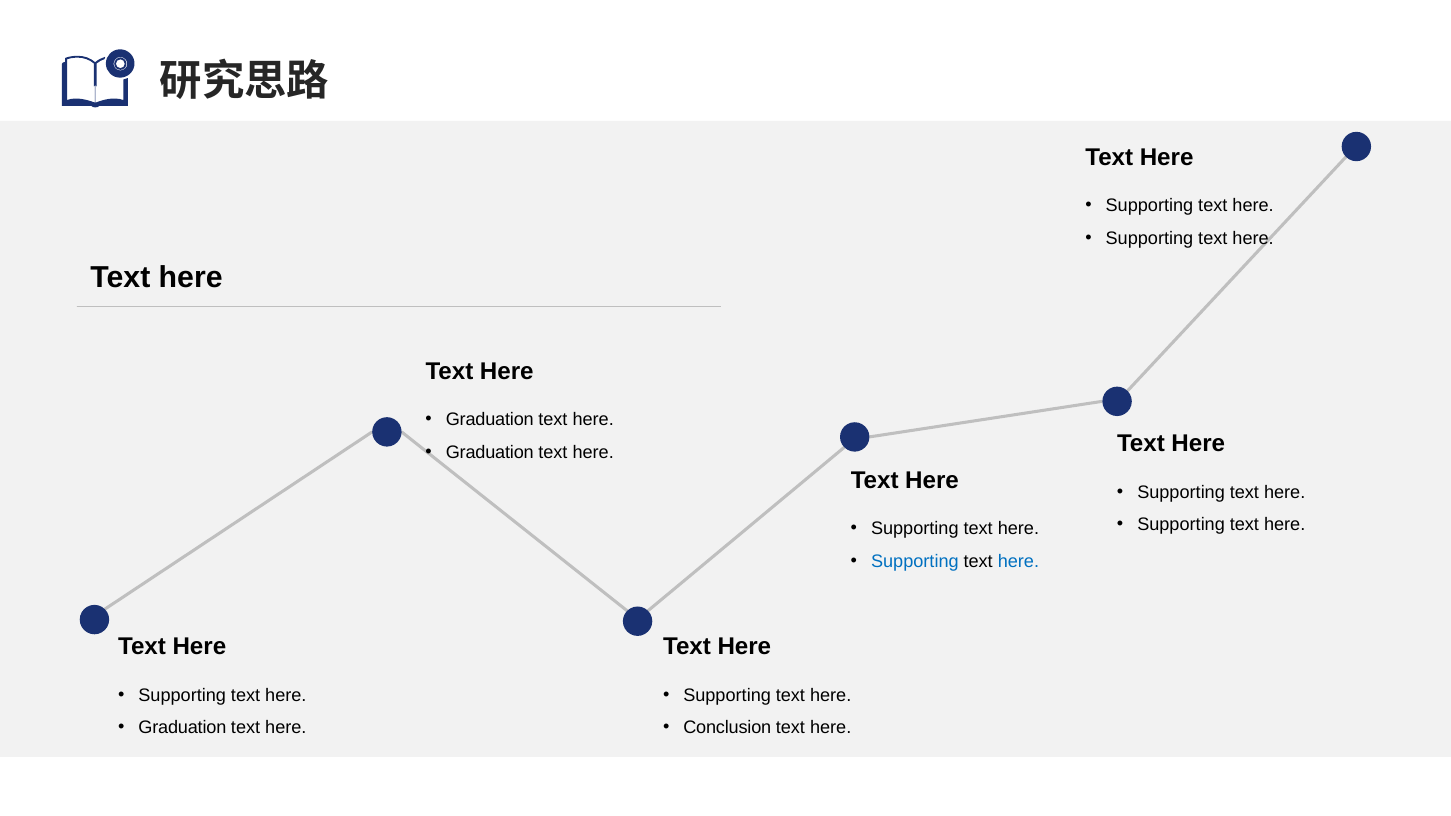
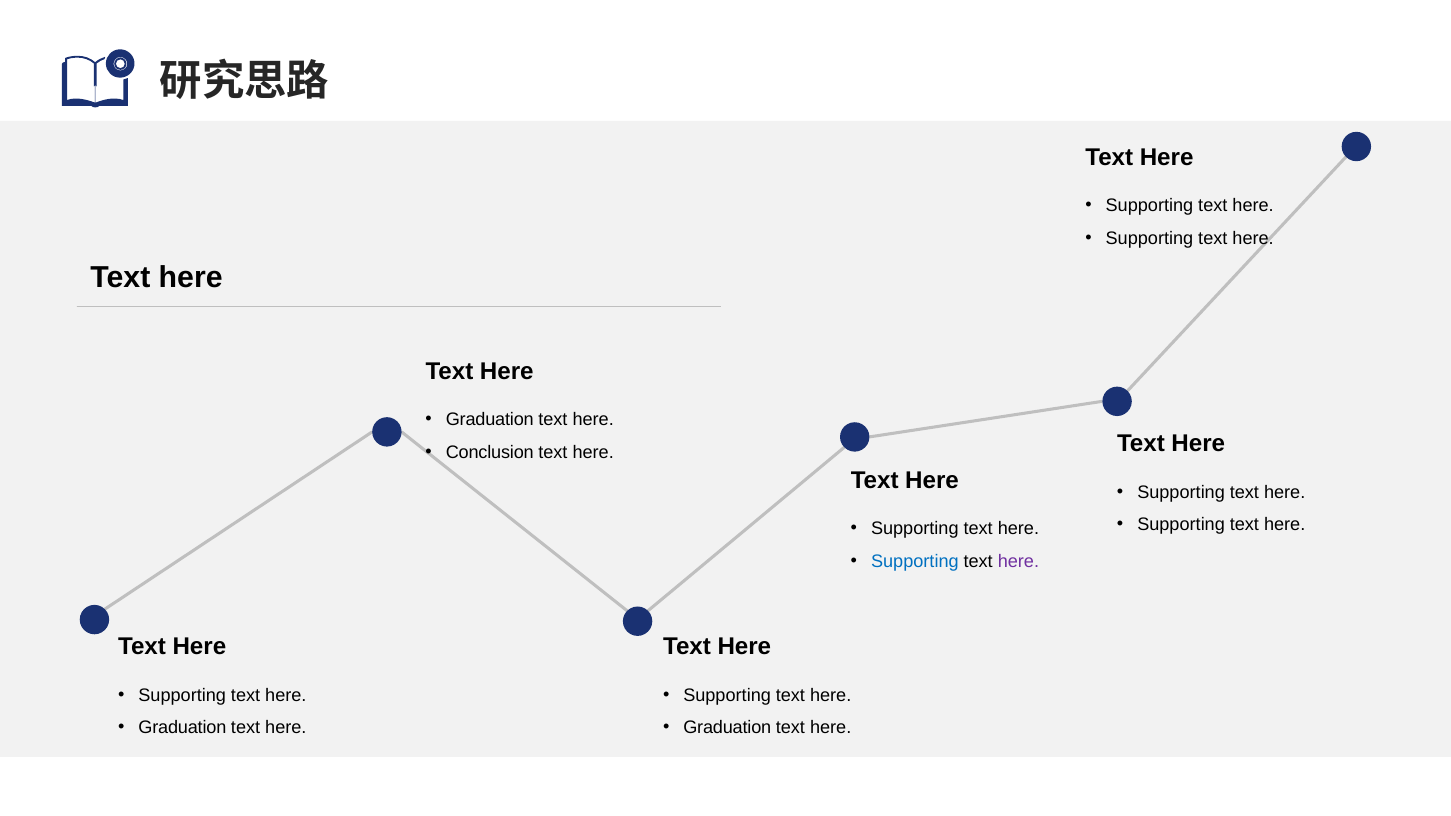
Graduation at (490, 452): Graduation -> Conclusion
here at (1018, 562) colour: blue -> purple
Conclusion at (727, 728): Conclusion -> Graduation
